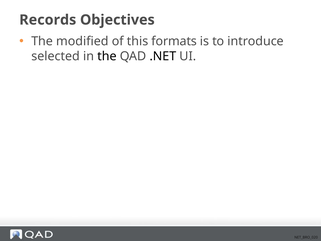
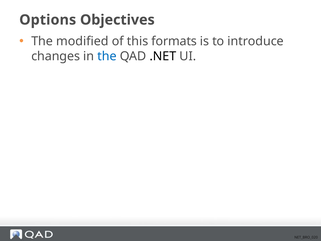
Records: Records -> Options
selected: selected -> changes
the at (107, 56) colour: black -> blue
